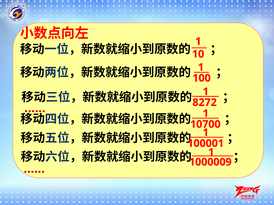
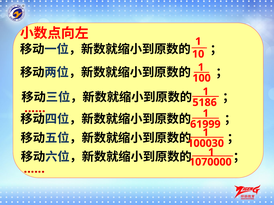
8272: 8272 -> 5186
10700: 10700 -> 61999
100001: 100001 -> 100030
1000009: 1000009 -> 1070000
